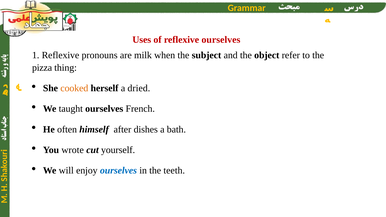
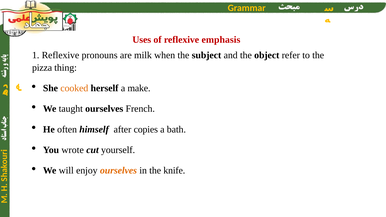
reflexive ourselves: ourselves -> emphasis
dried: dried -> make
dishes: dishes -> copies
ourselves at (118, 171) colour: blue -> orange
teeth: teeth -> knife
